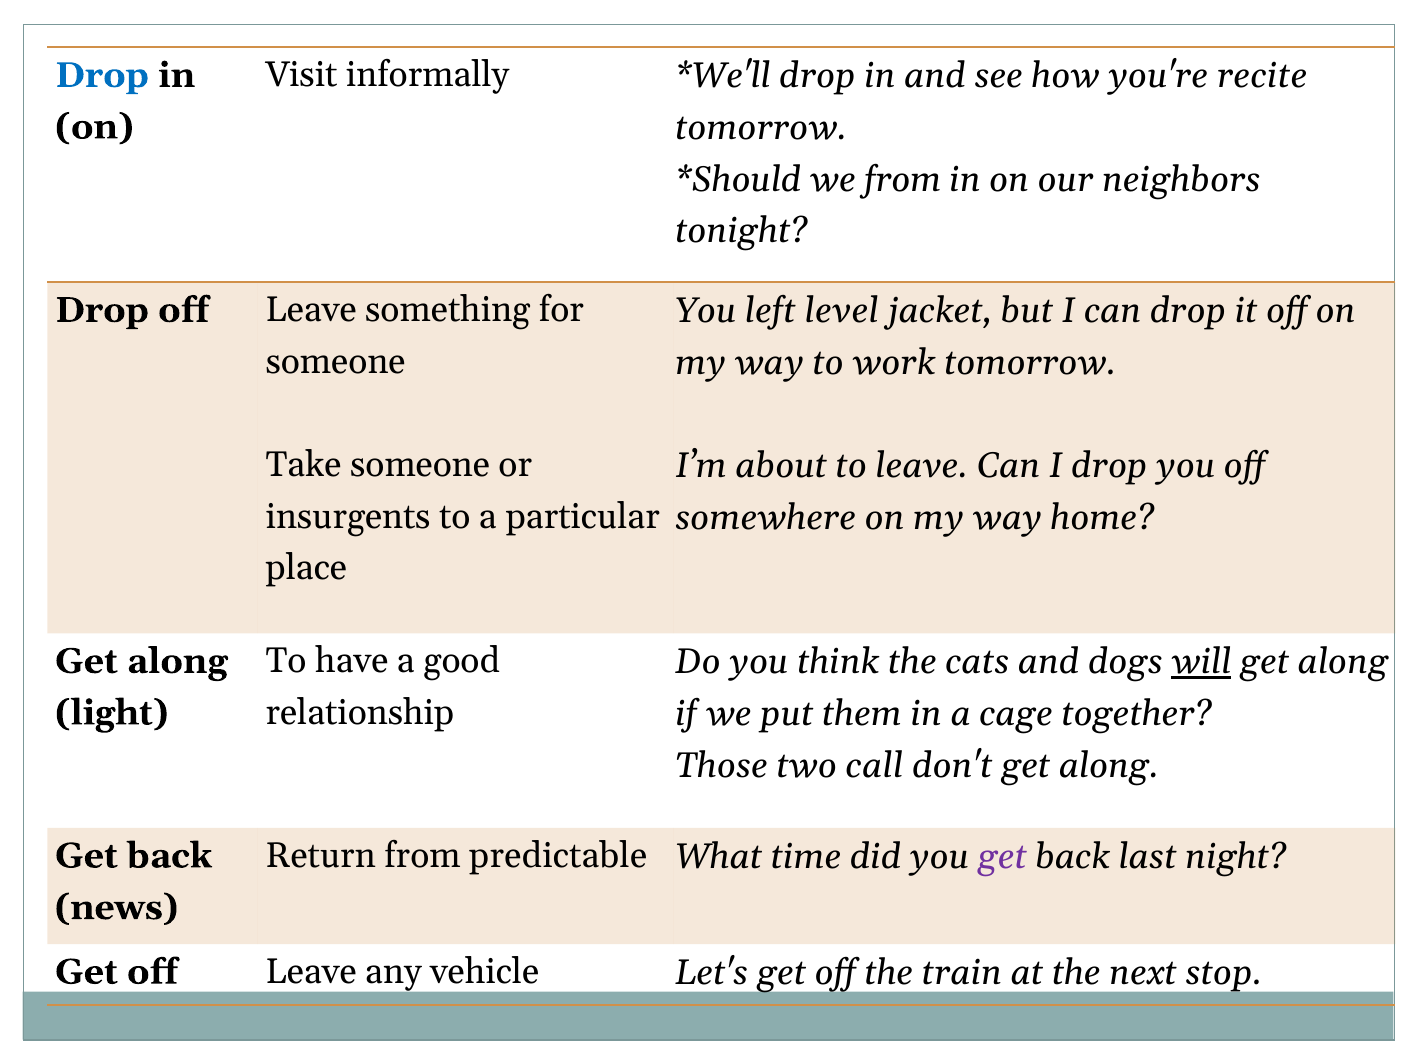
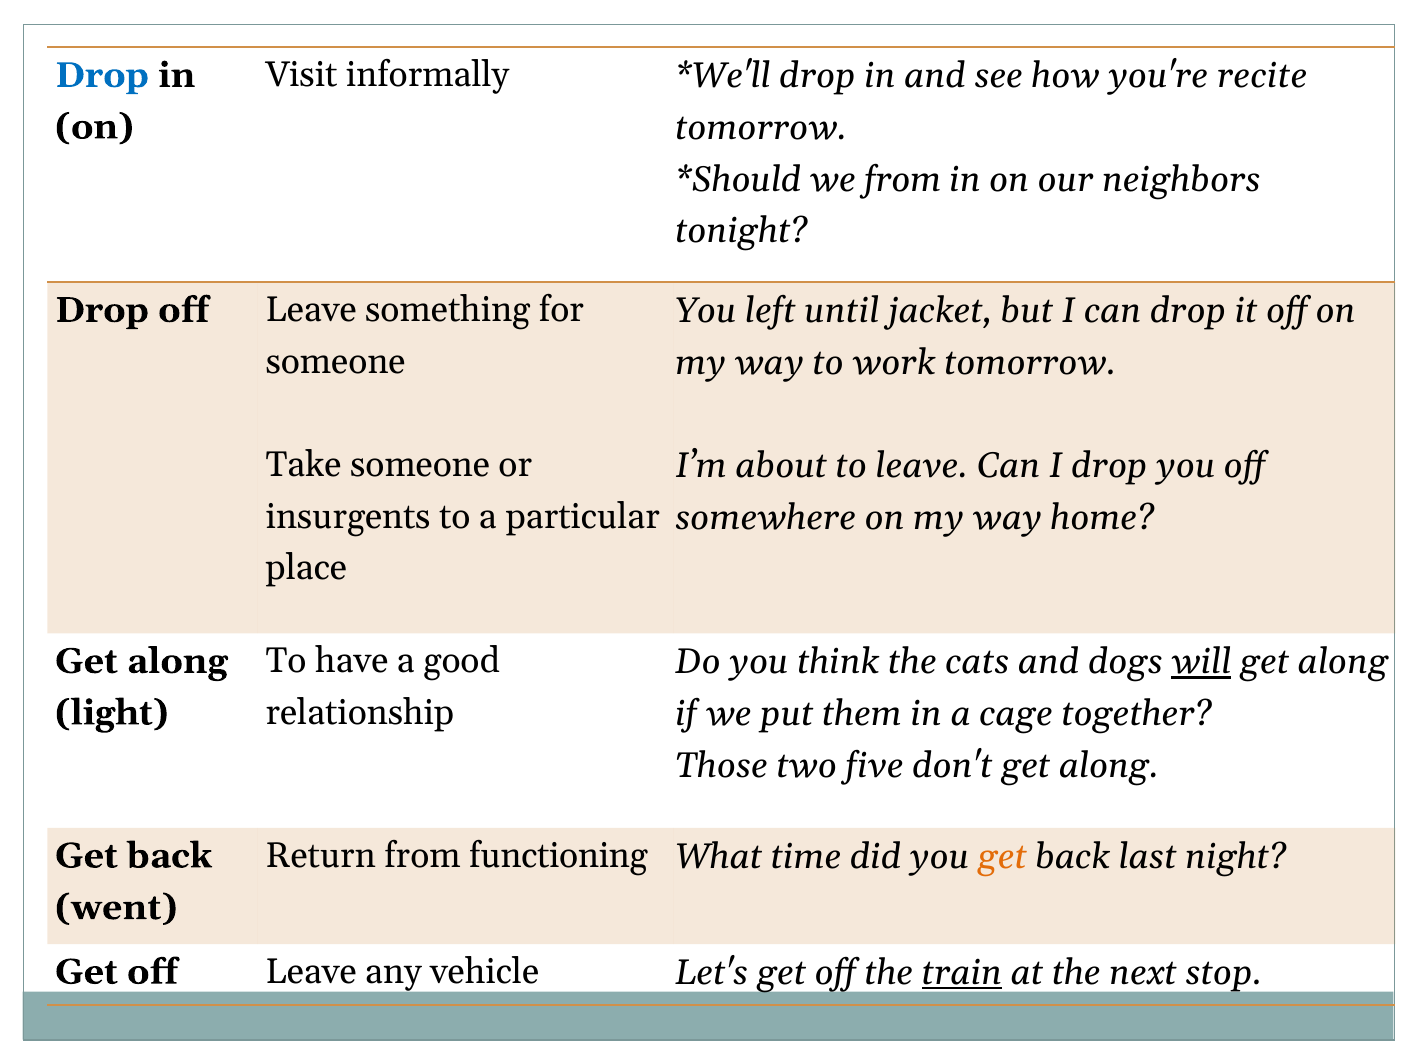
level: level -> until
call: call -> five
predictable: predictable -> functioning
get at (1002, 857) colour: purple -> orange
news: news -> went
train underline: none -> present
